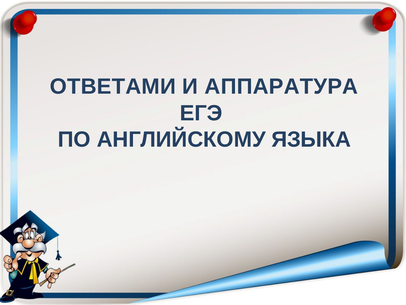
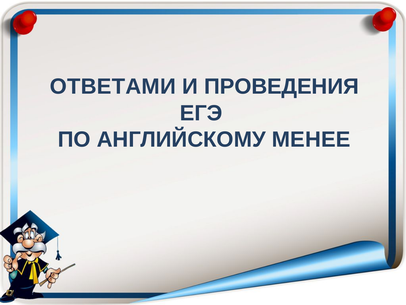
АППАРАТУРА: АППАРАТУРА -> ПРОВЕДЕНИЯ
ЯЗЫКА: ЯЗЫКА -> МЕНЕЕ
